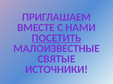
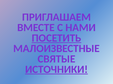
ИСТОЧНИКИ underline: none -> present
